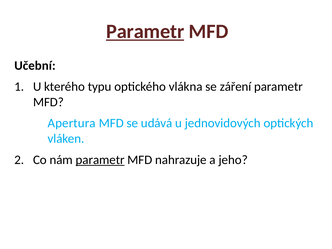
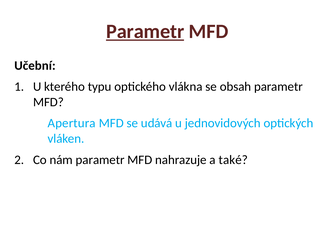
záření: záření -> obsah
parametr at (100, 160) underline: present -> none
jeho: jeho -> také
